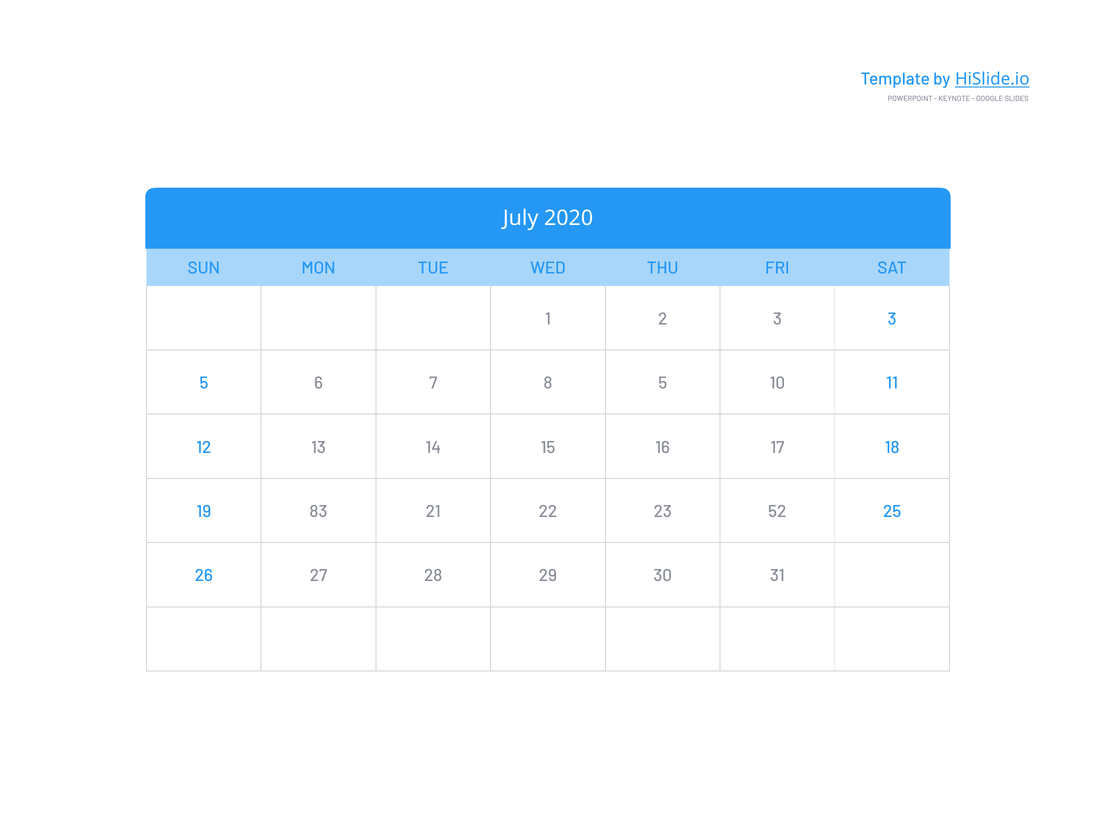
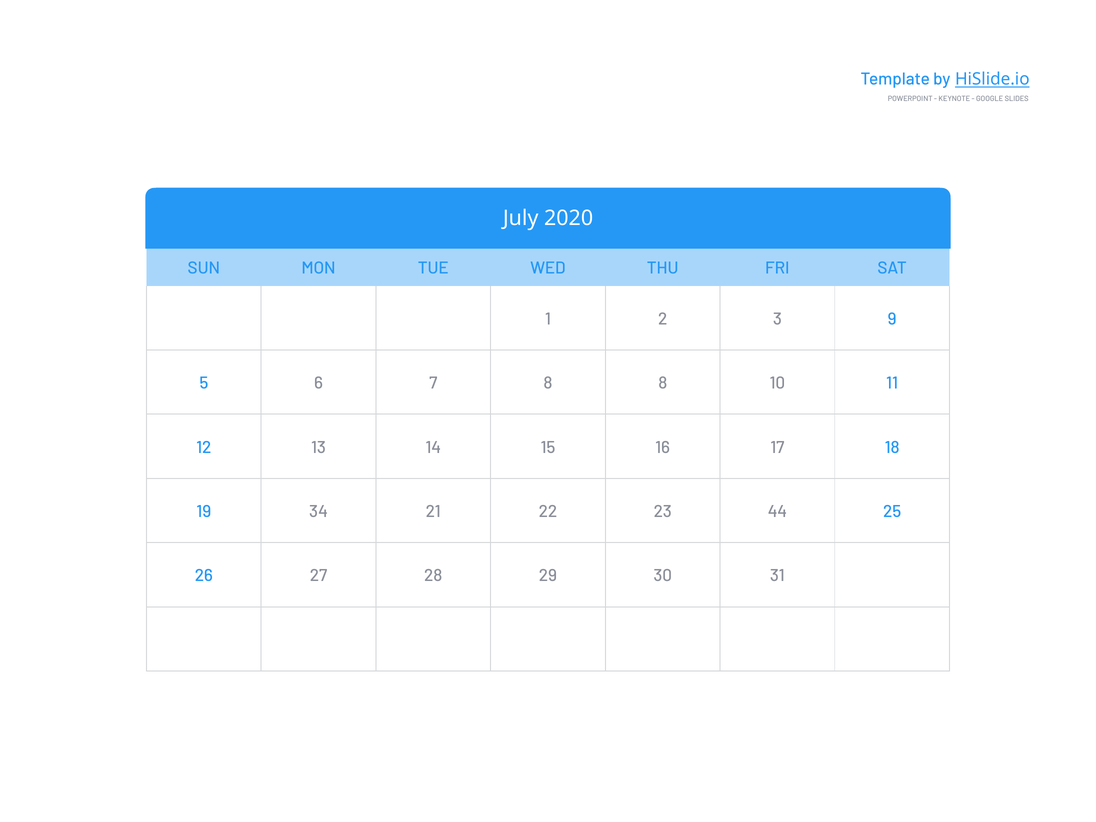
3 3: 3 -> 9
8 5: 5 -> 8
83: 83 -> 34
52: 52 -> 44
